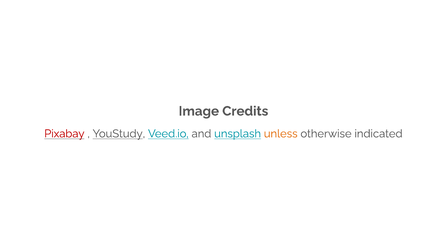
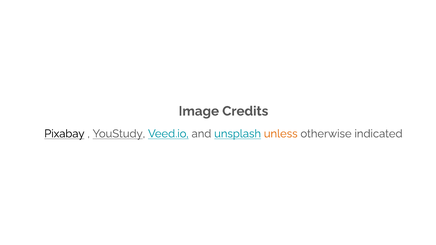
Pixabay colour: red -> black
